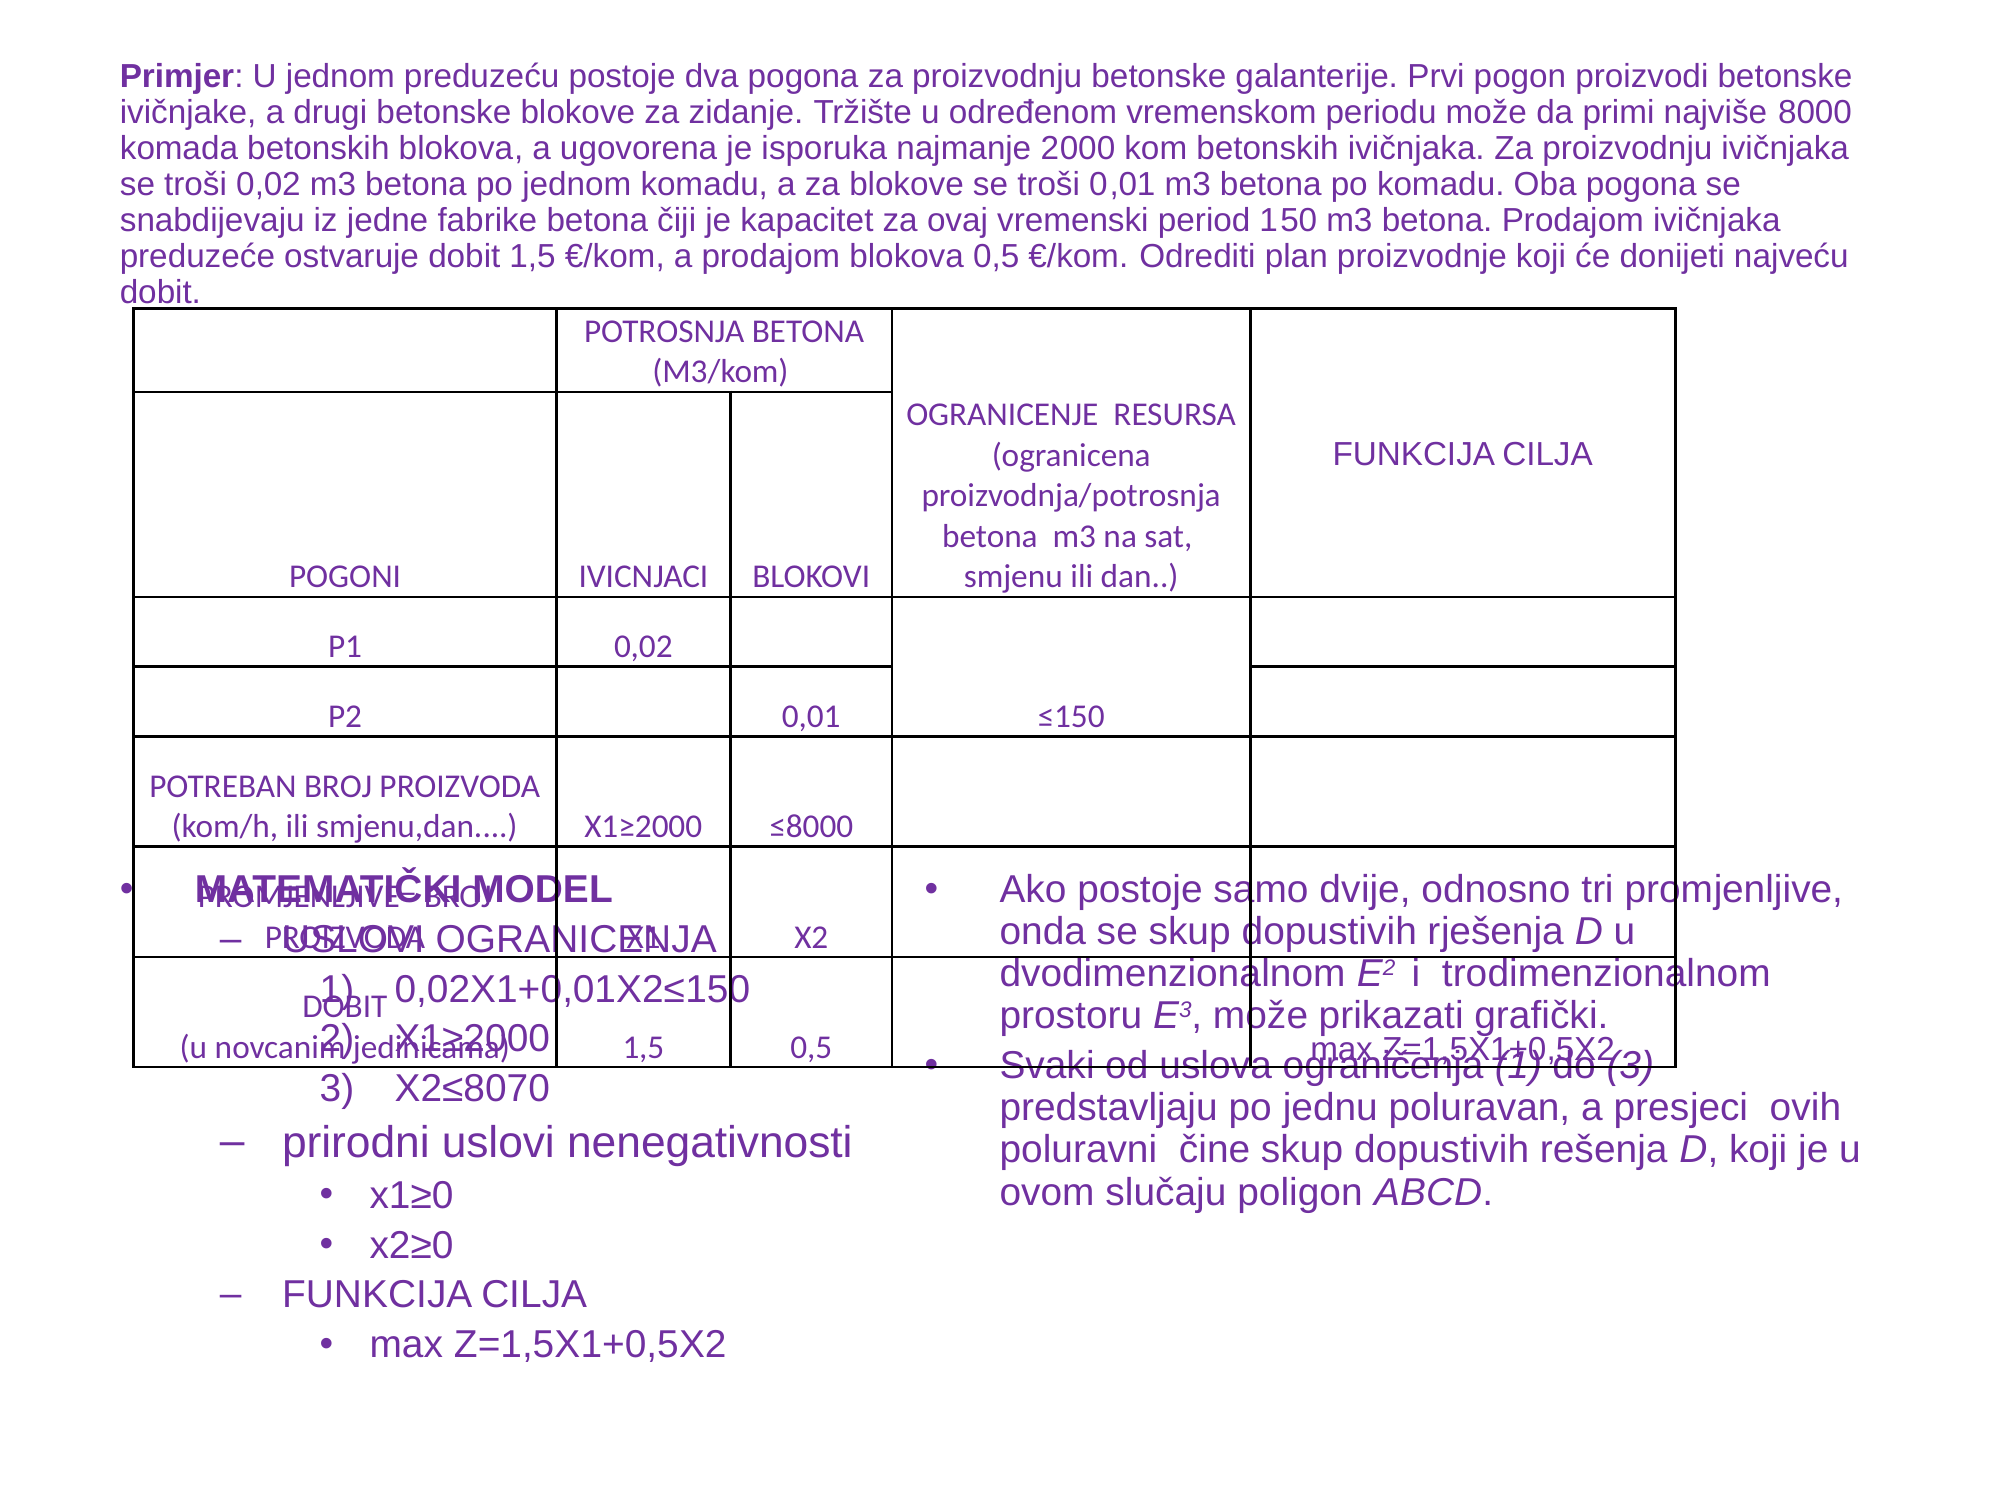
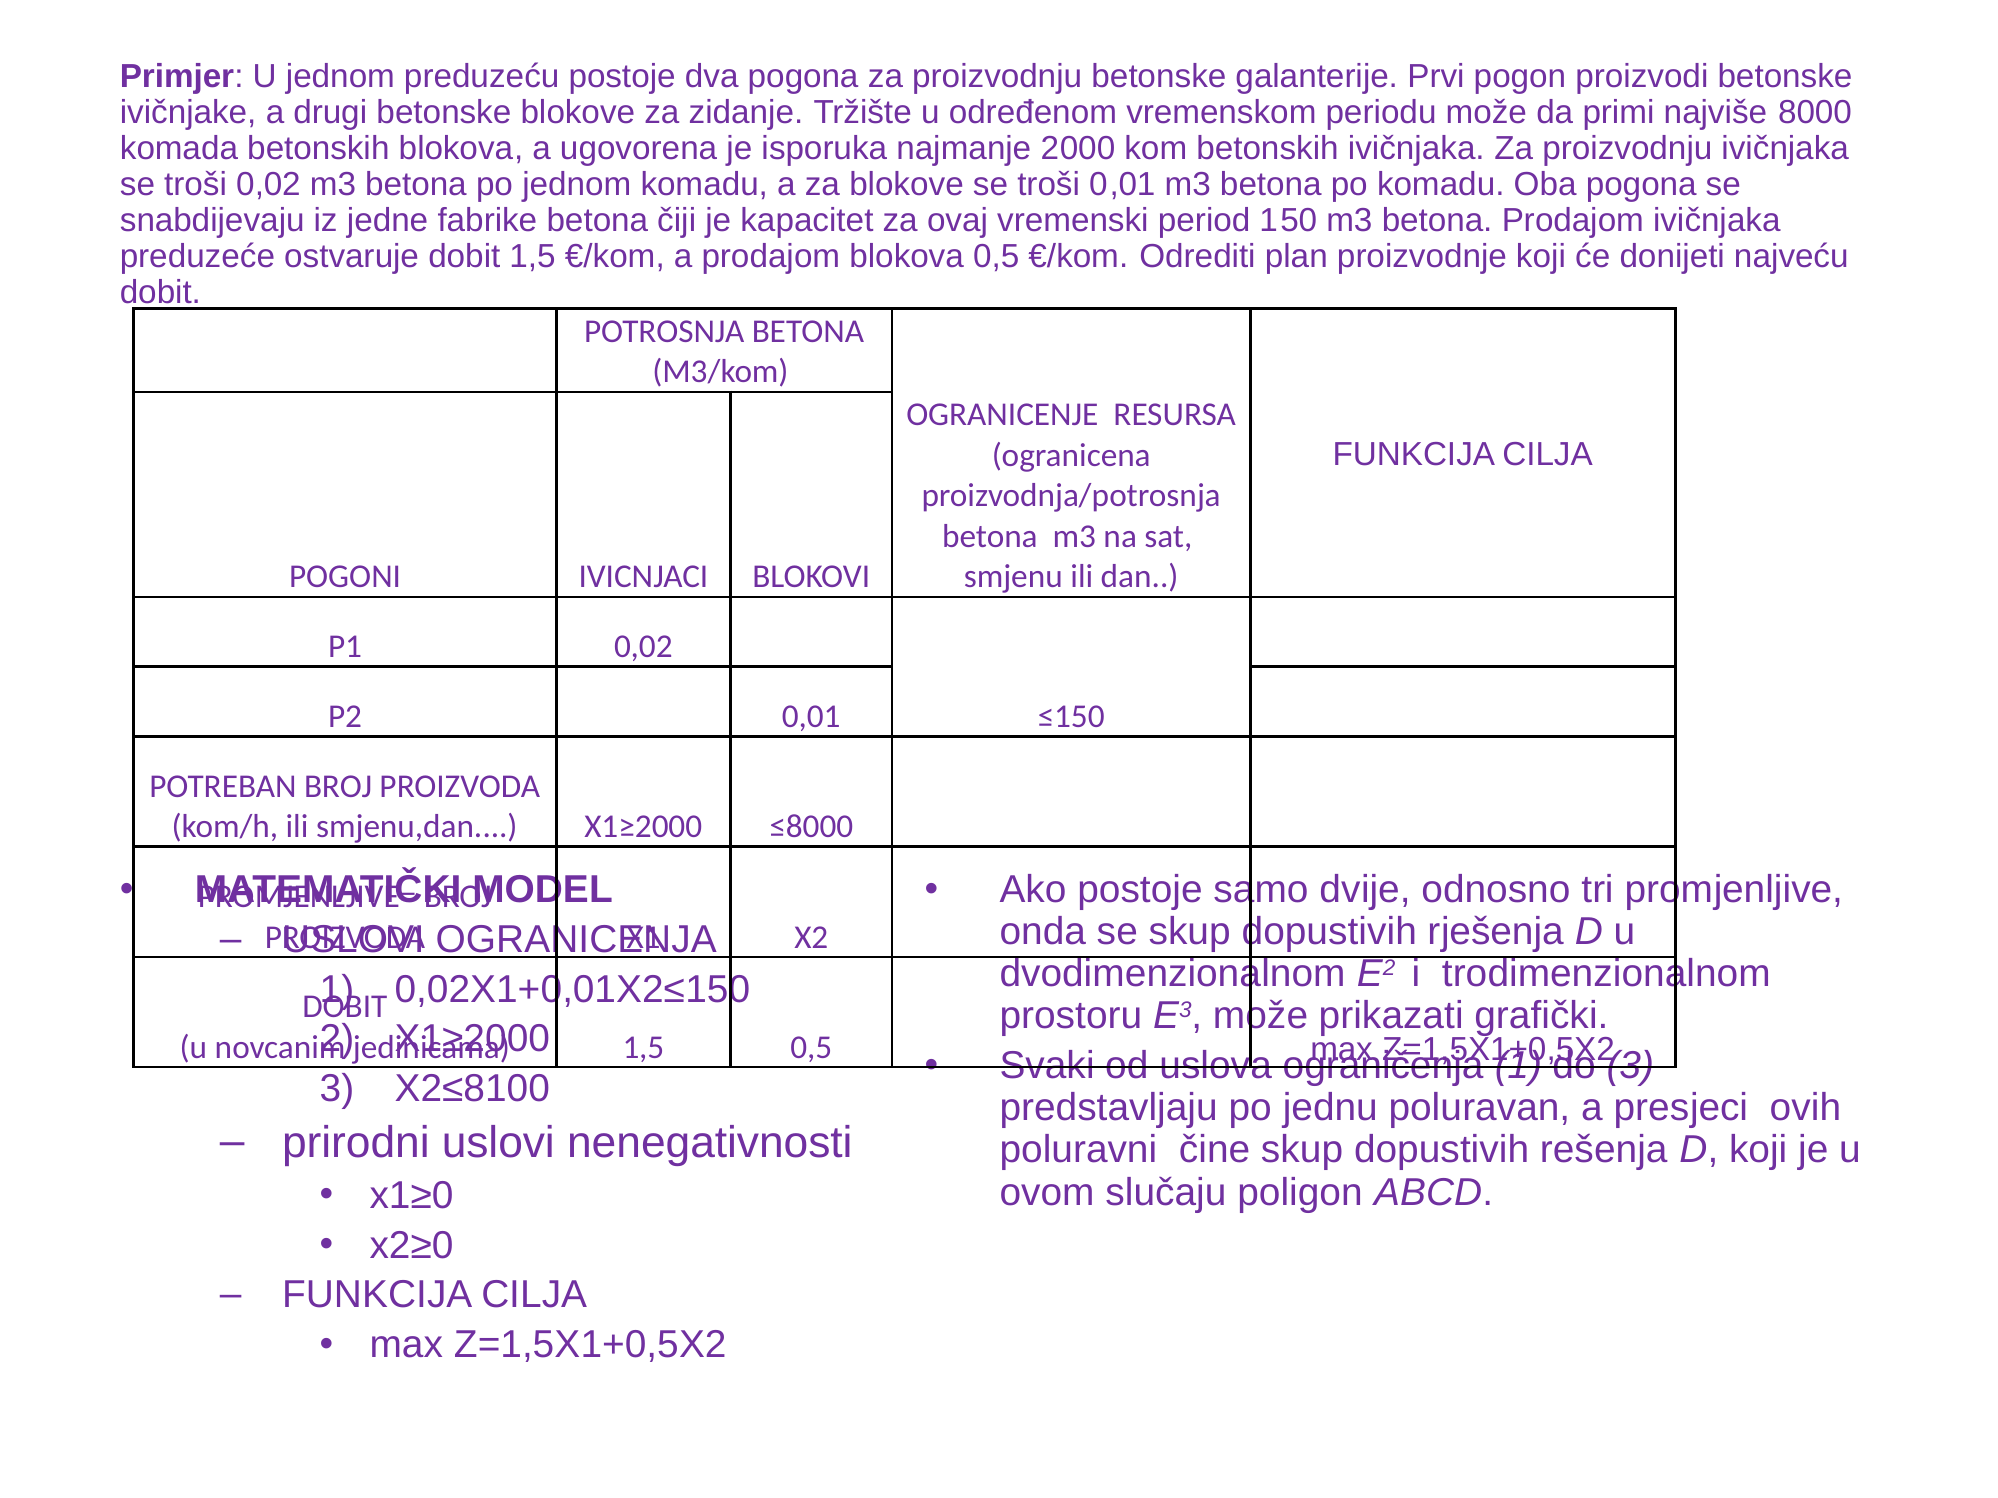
X2≤8070: X2≤8070 -> X2≤8100
